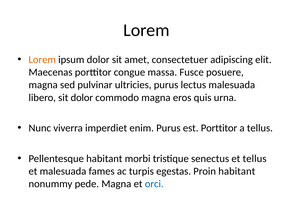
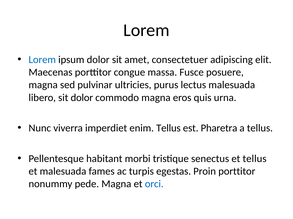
Lorem at (42, 60) colour: orange -> blue
enim Purus: Purus -> Tellus
est Porttitor: Porttitor -> Pharetra
Proin habitant: habitant -> porttitor
